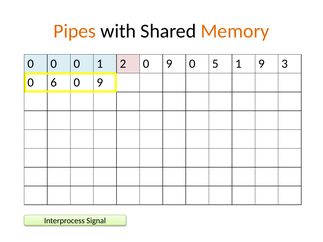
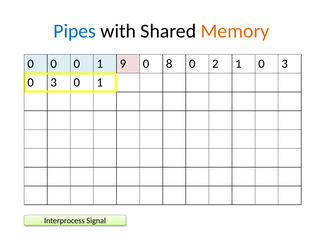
Pipes colour: orange -> blue
2: 2 -> 9
9 at (169, 64): 9 -> 8
5: 5 -> 2
1 9: 9 -> 0
6 at (54, 83): 6 -> 3
9 at (100, 83): 9 -> 1
